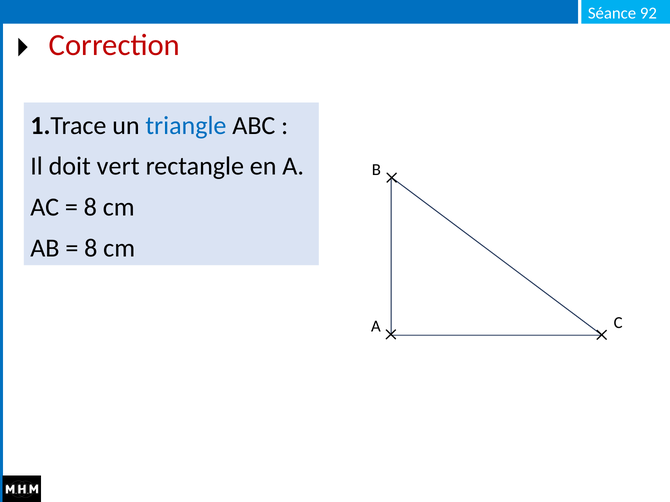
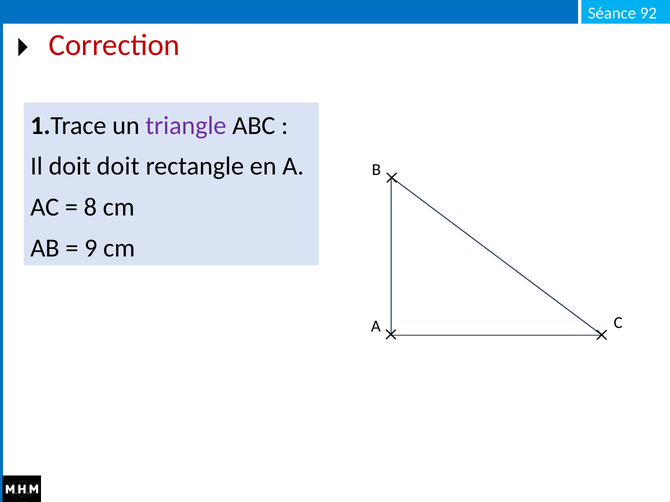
triangle colour: blue -> purple
doit vert: vert -> doit
8 at (91, 248): 8 -> 9
